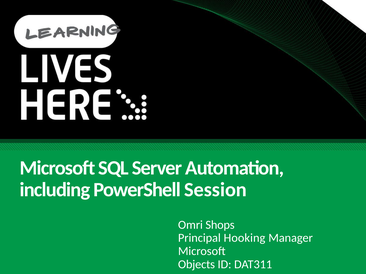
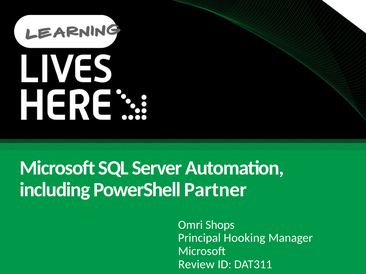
Session: Session -> Partner
Objects: Objects -> Review
